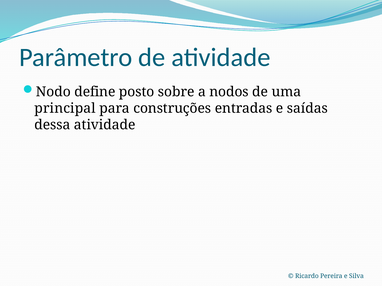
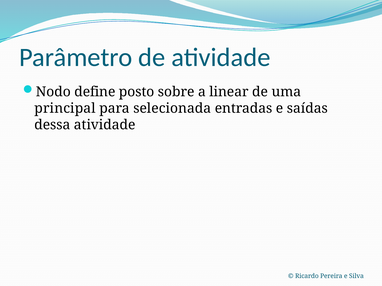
nodos: nodos -> linear
construções: construções -> selecionada
